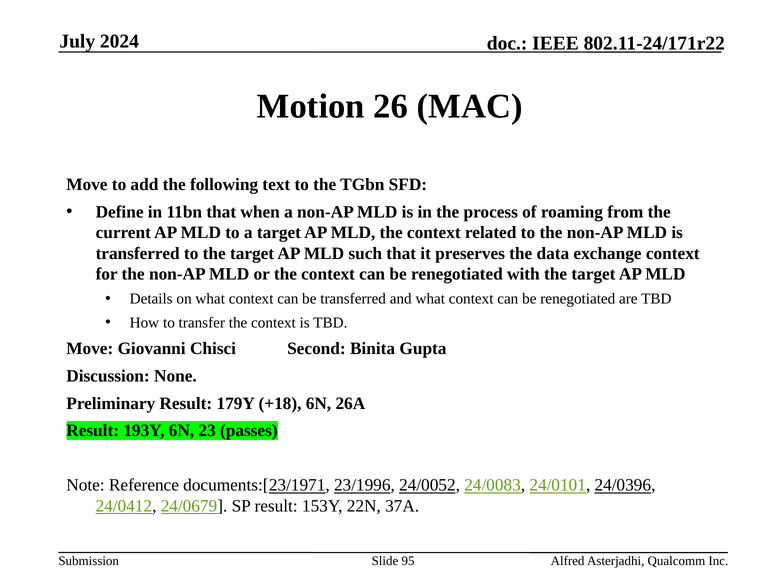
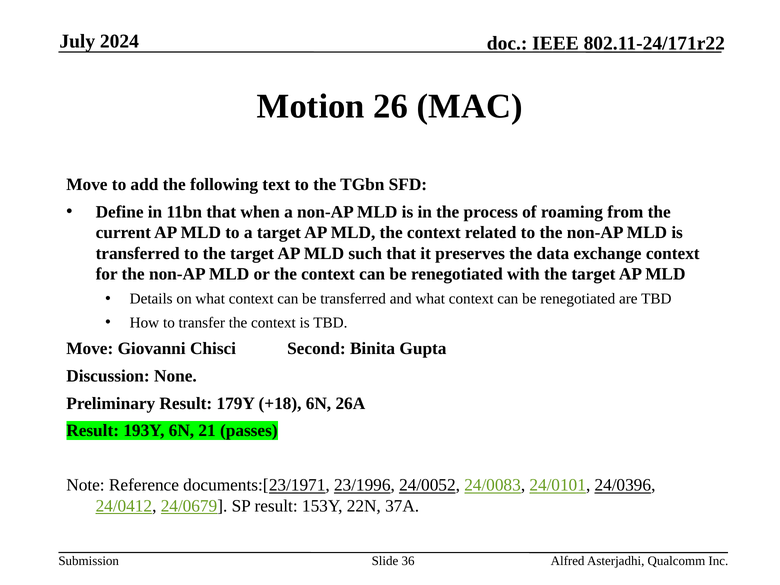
23: 23 -> 21
95: 95 -> 36
